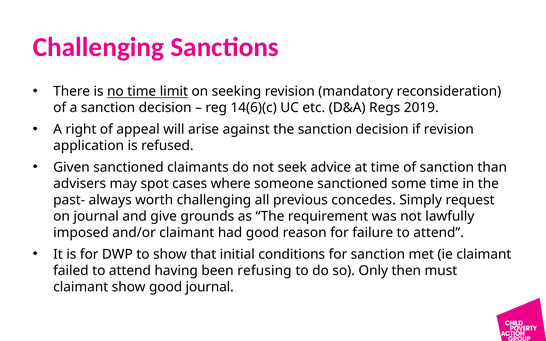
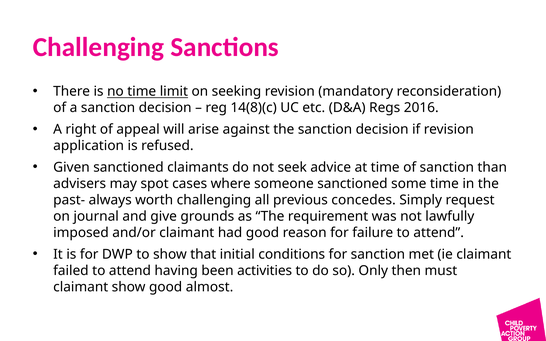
14(6)(c: 14(6)(c -> 14(8)(c
2019: 2019 -> 2016
refusing: refusing -> activities
good journal: journal -> almost
